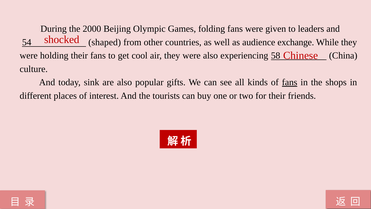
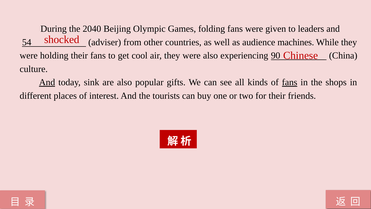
2000: 2000 -> 2040
shaped: shaped -> adviser
exchange: exchange -> machines
58: 58 -> 90
And at (47, 82) underline: none -> present
